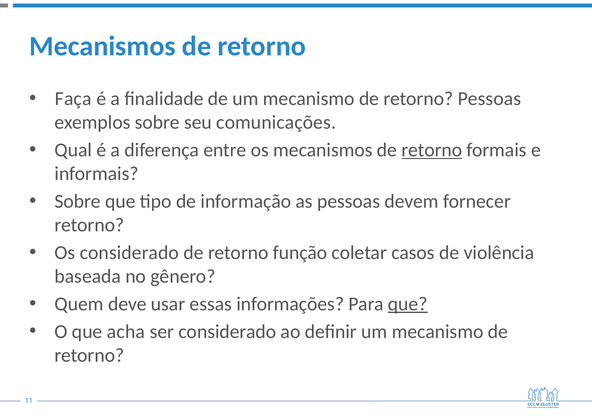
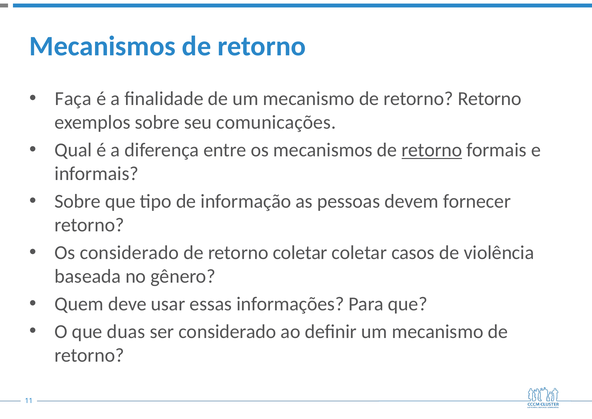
retorno Pessoas: Pessoas -> Retorno
retorno função: função -> coletar
que at (408, 304) underline: present -> none
acha: acha -> duas
